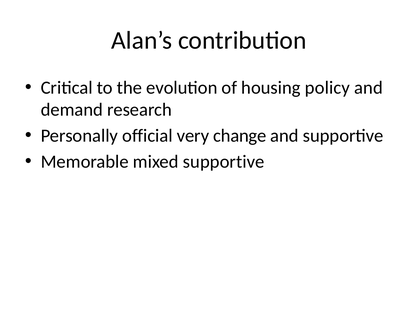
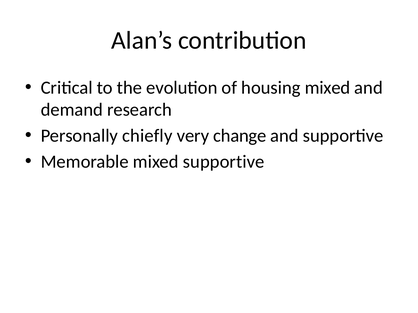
housing policy: policy -> mixed
official: official -> chiefly
